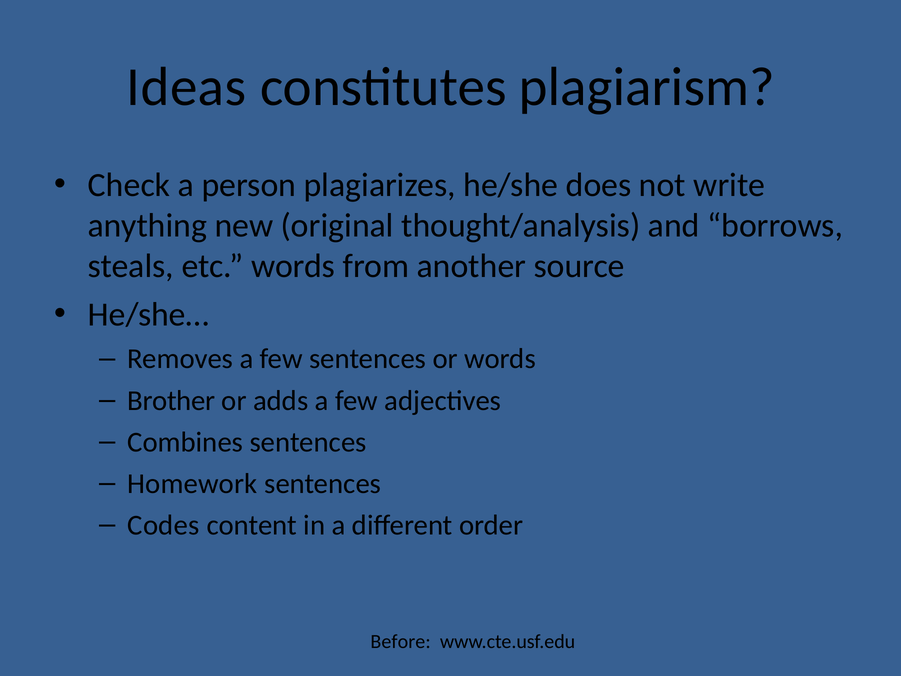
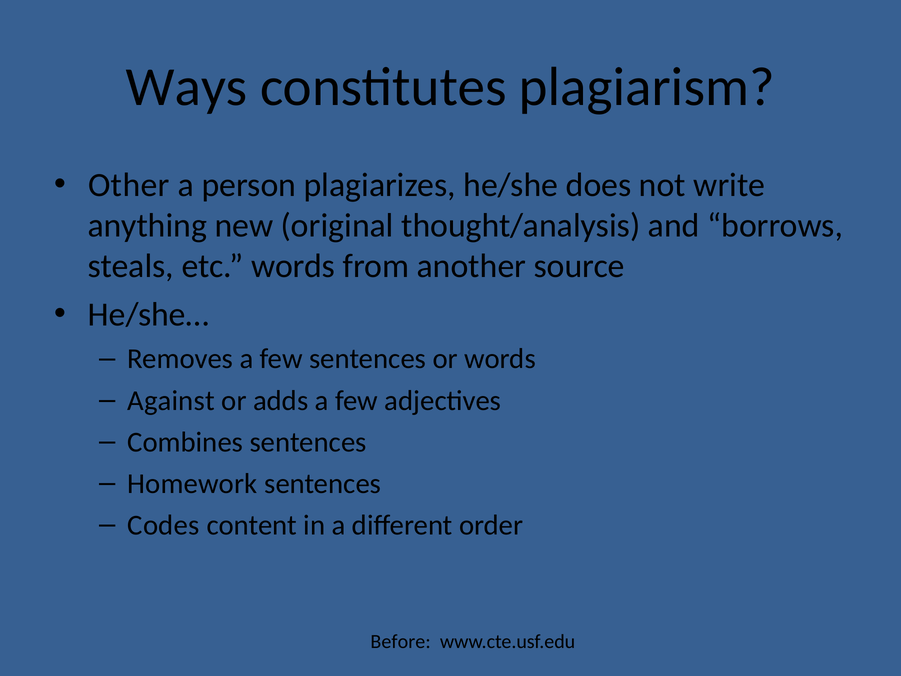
Ideas: Ideas -> Ways
Check: Check -> Other
Brother: Brother -> Against
